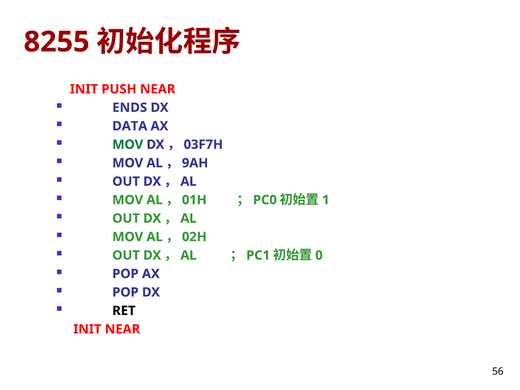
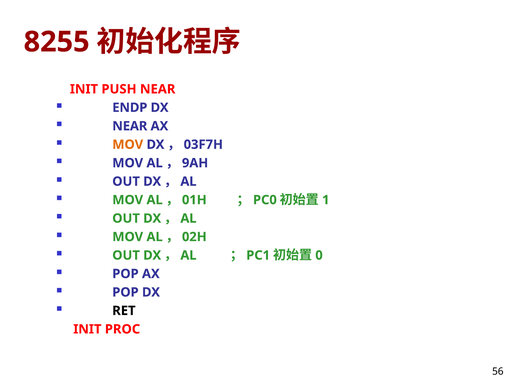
ENDS: ENDS -> ENDP
DATA at (130, 126): DATA -> NEAR
MOV at (128, 145) colour: green -> orange
INIT NEAR: NEAR -> PROC
